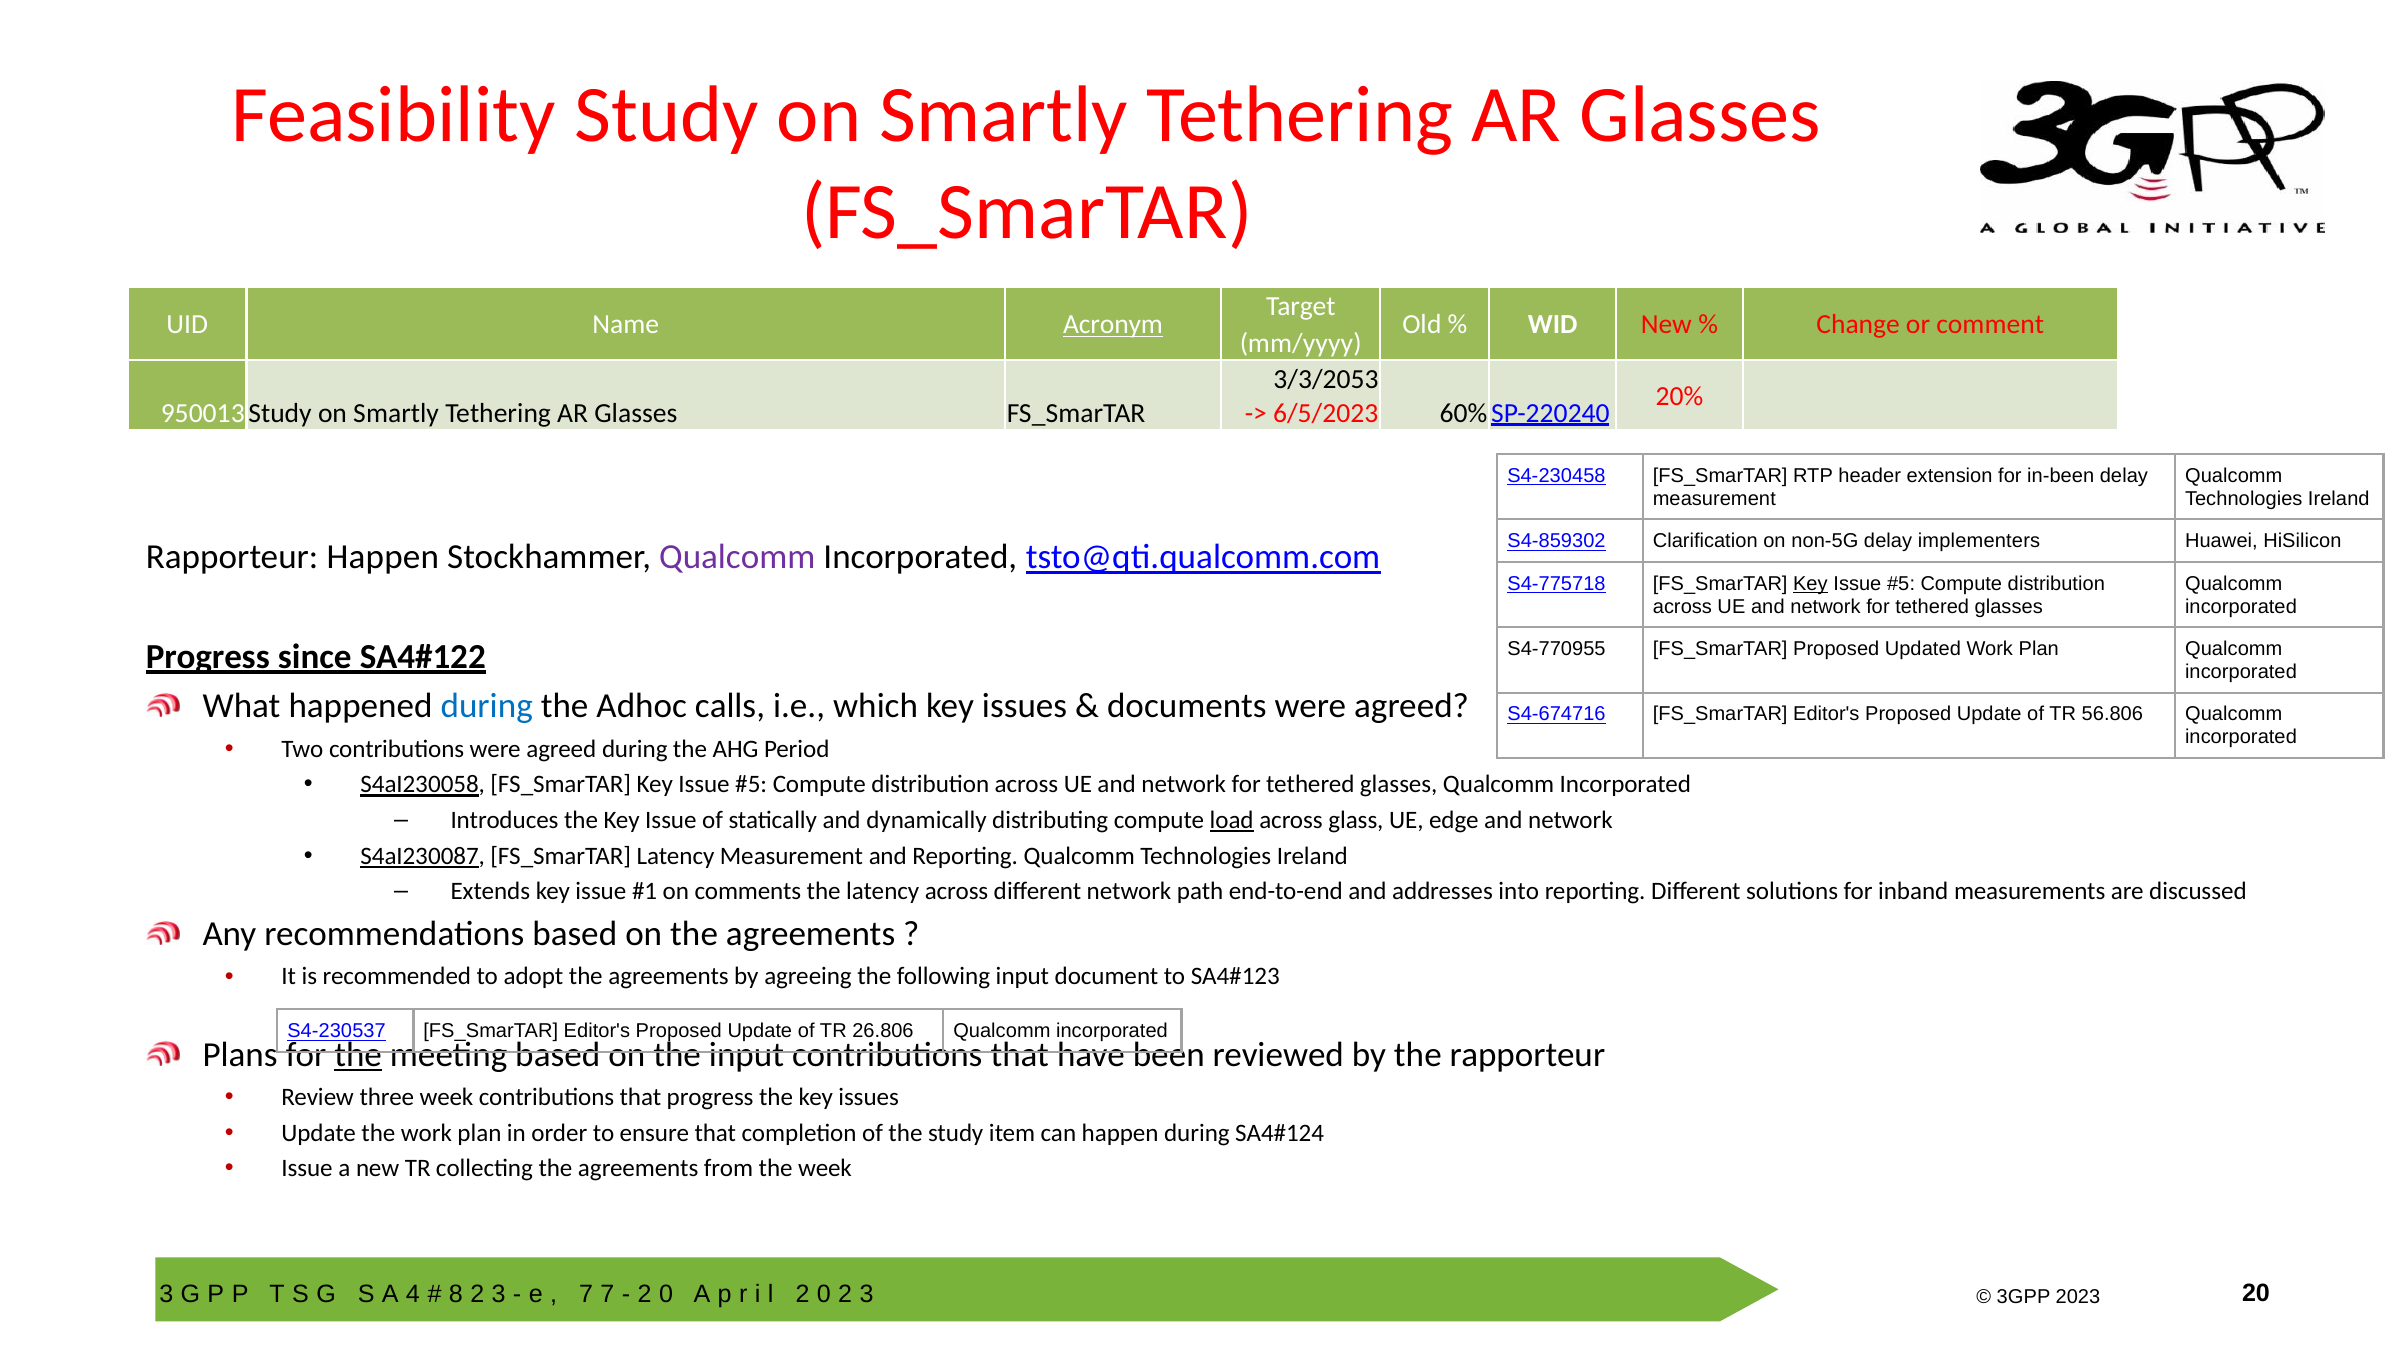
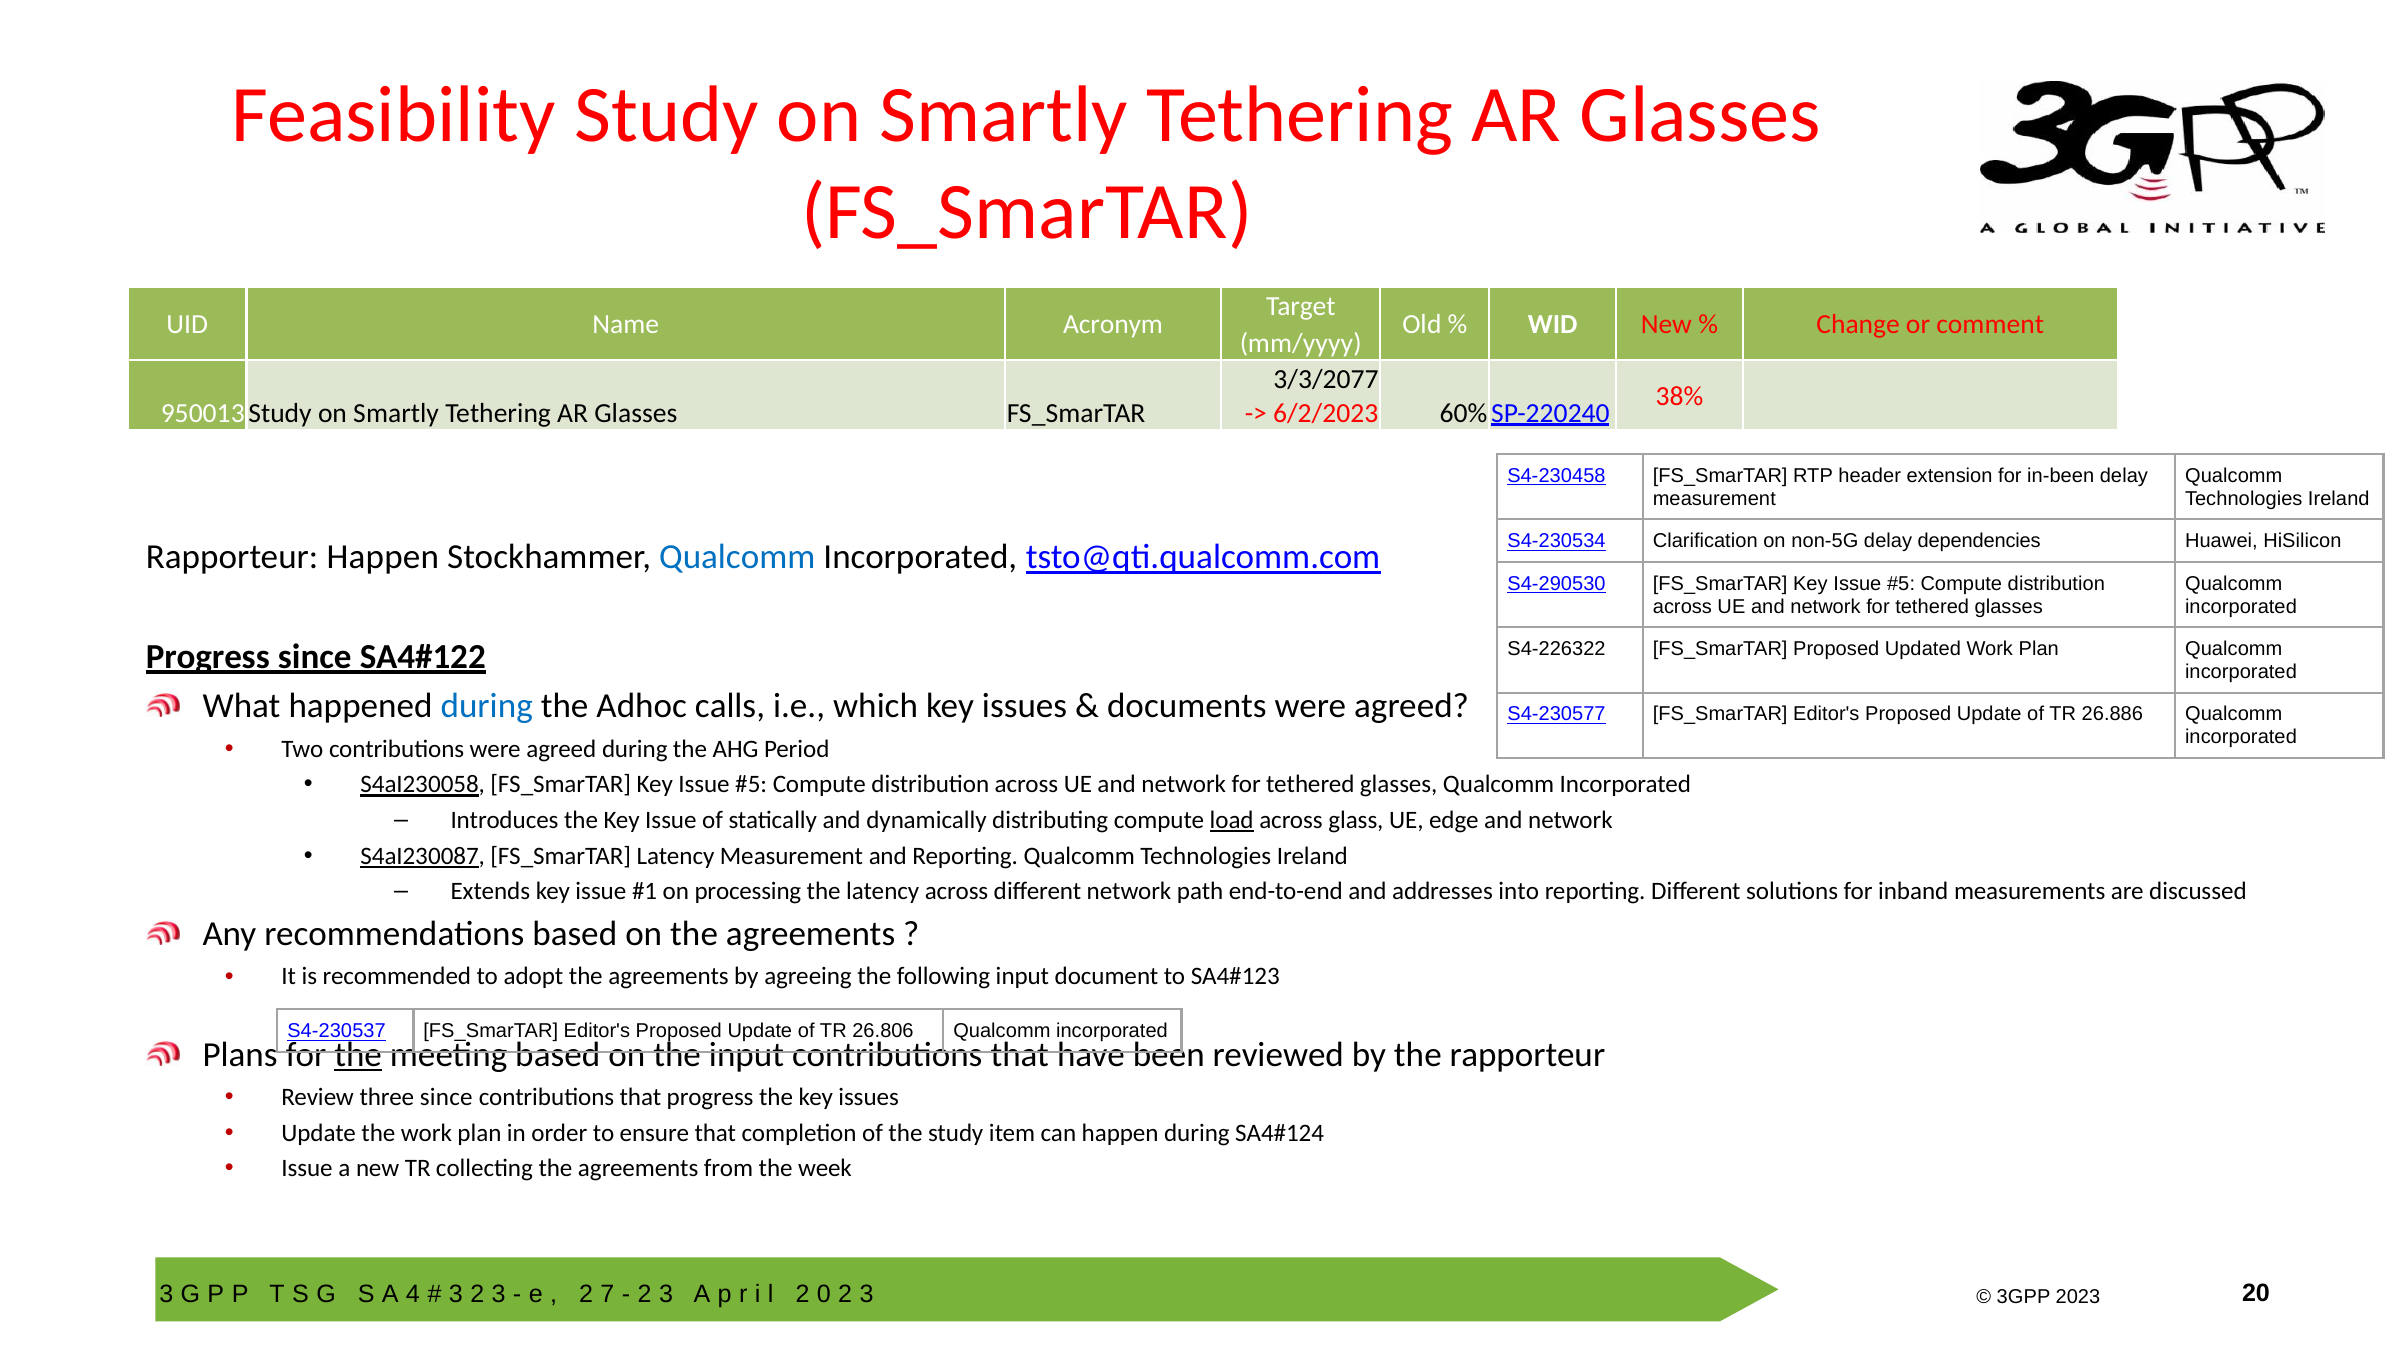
Acronym underline: present -> none
3/3/2053: 3/3/2053 -> 3/3/2077
20%: 20% -> 38%
6/5/2023: 6/5/2023 -> 6/2/2023
S4-859302: S4-859302 -> S4-230534
implementers: implementers -> dependencies
Qualcomm at (737, 557) colour: purple -> blue
S4-775718: S4-775718 -> S4-290530
Key at (1810, 584) underline: present -> none
S4-770955: S4-770955 -> S4-226322
S4-674716: S4-674716 -> S4-230577
56.806: 56.806 -> 26.886
comments: comments -> processing
three week: week -> since
8 at (456, 1294): 8 -> 3
7 at (586, 1294): 7 -> 2
0 at (666, 1294): 0 -> 3
